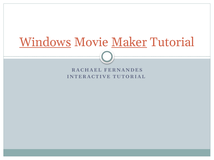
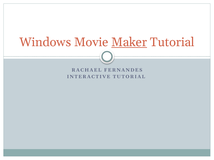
Windows underline: present -> none
